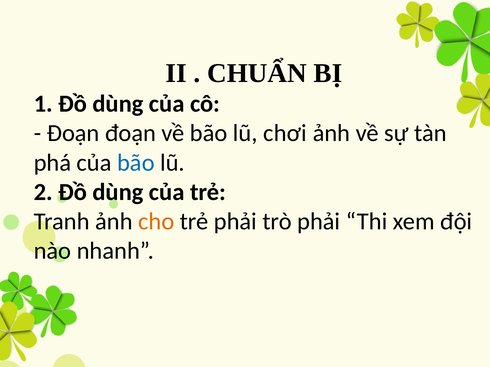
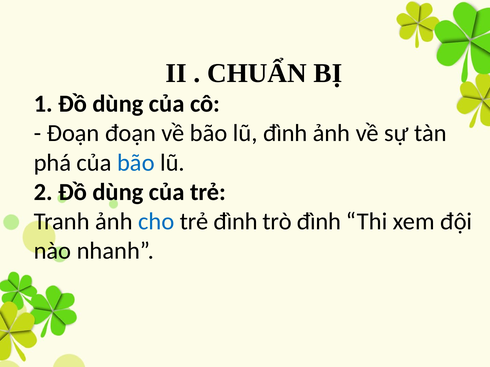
lũ chơi: chơi -> đình
cho colour: orange -> blue
trẻ phải: phải -> đình
trò phải: phải -> đình
